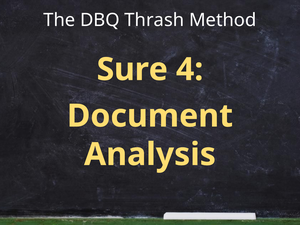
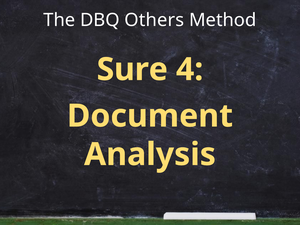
Thrash: Thrash -> Others
